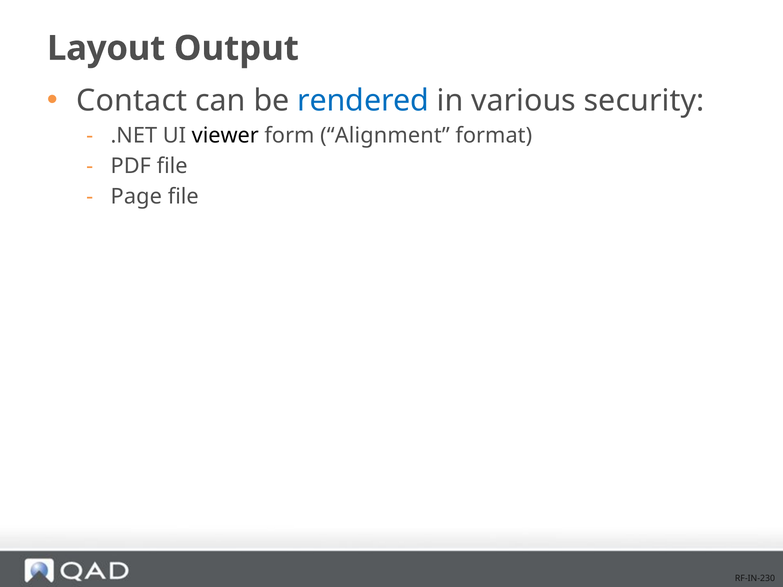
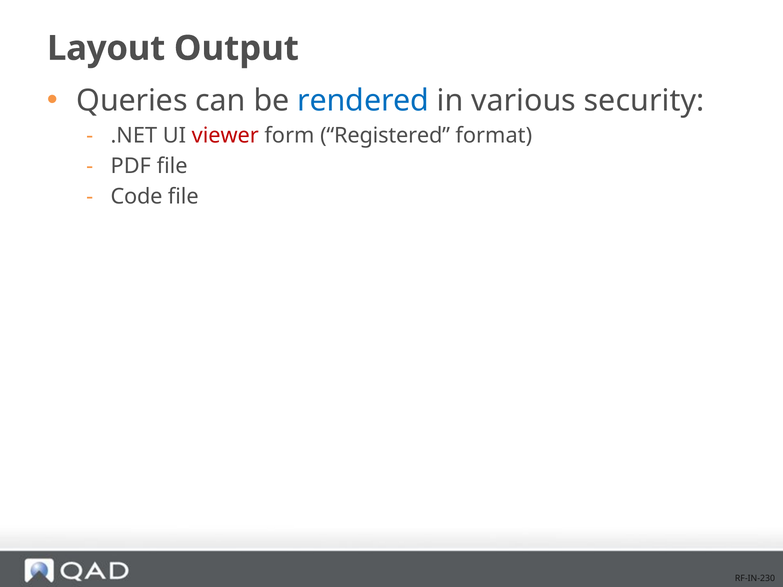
Contact: Contact -> Queries
viewer colour: black -> red
Alignment: Alignment -> Registered
Page: Page -> Code
